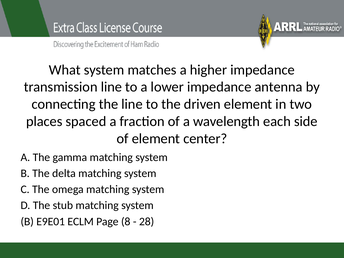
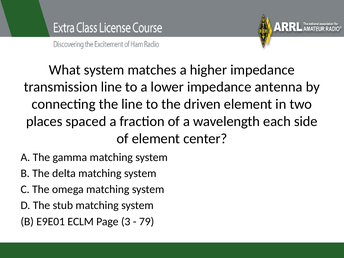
8: 8 -> 3
28: 28 -> 79
